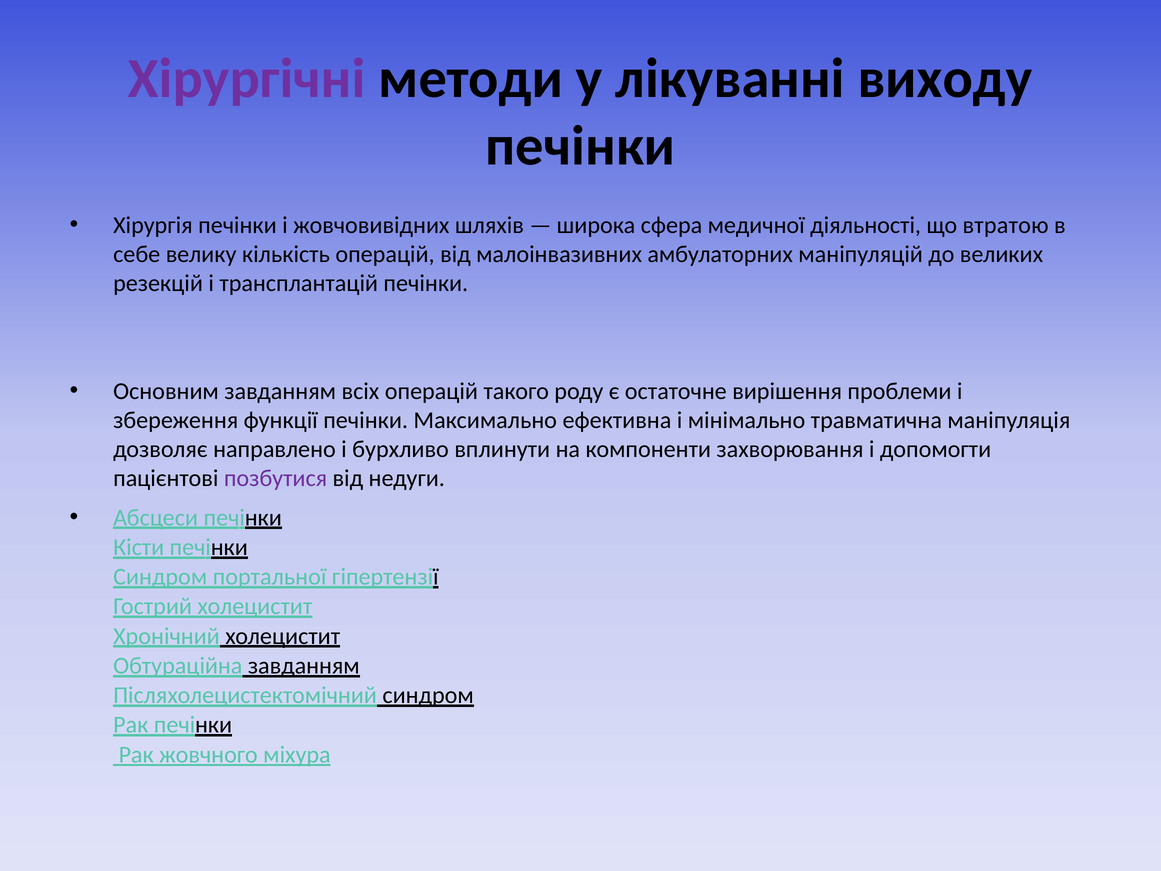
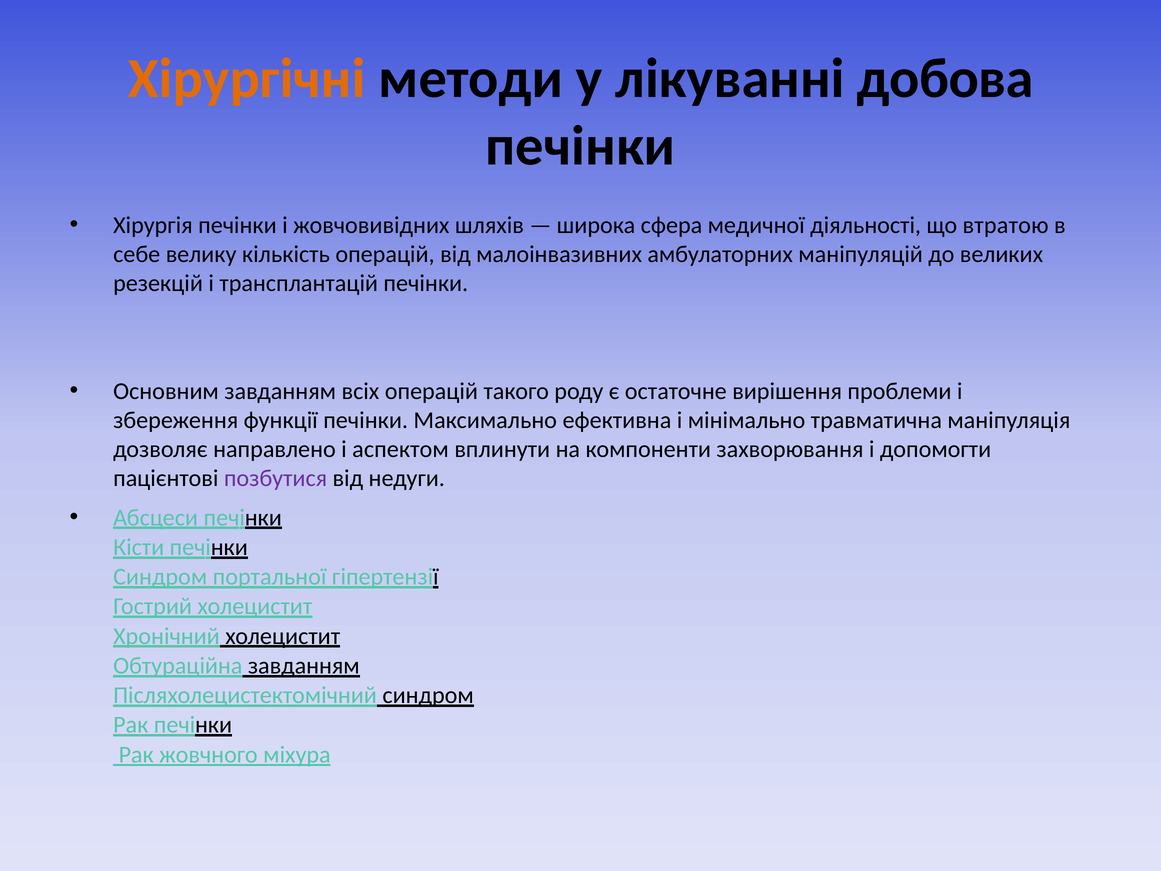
Хірургічні colour: purple -> orange
виходу: виходу -> добова
бурхливо: бурхливо -> аспектом
